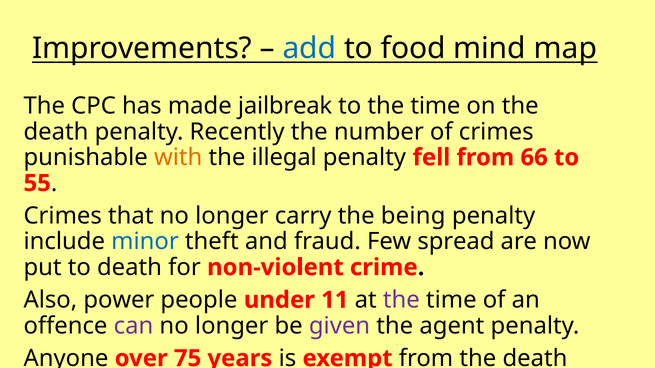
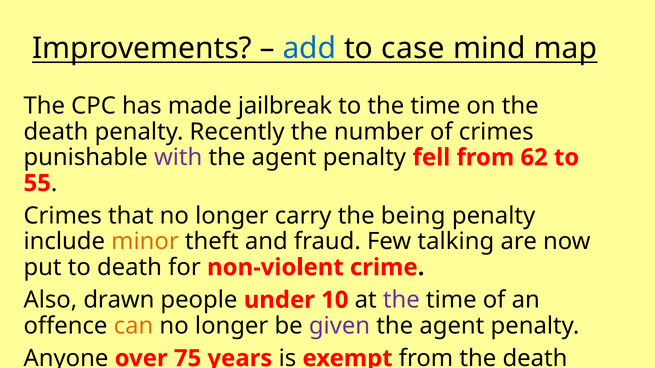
food: food -> case
with colour: orange -> purple
illegal at (284, 158): illegal -> agent
66: 66 -> 62
minor colour: blue -> orange
spread: spread -> talking
power: power -> drawn
11: 11 -> 10
can colour: purple -> orange
